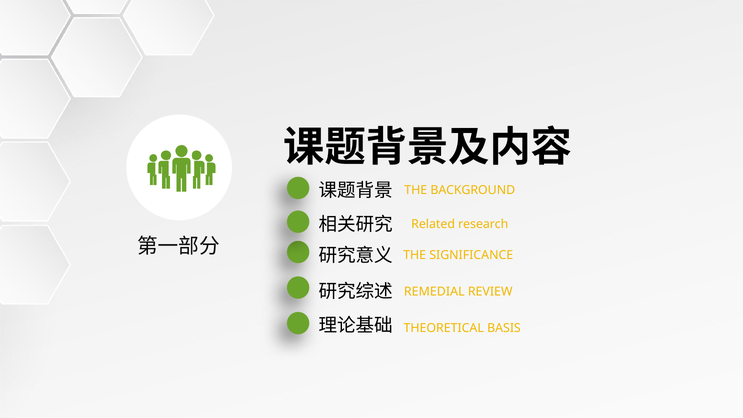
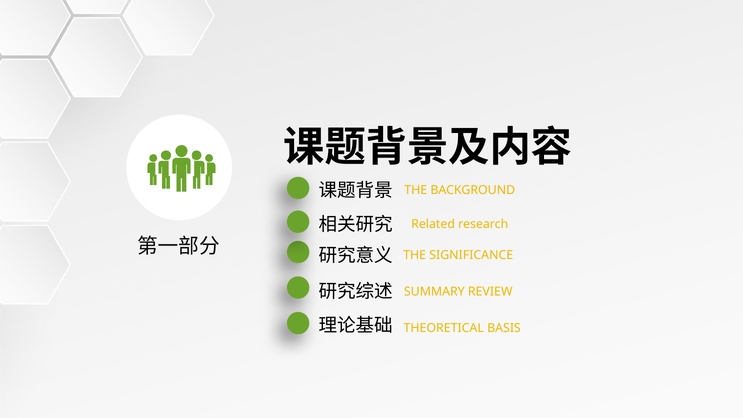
REMEDIAL: REMEDIAL -> SUMMARY
